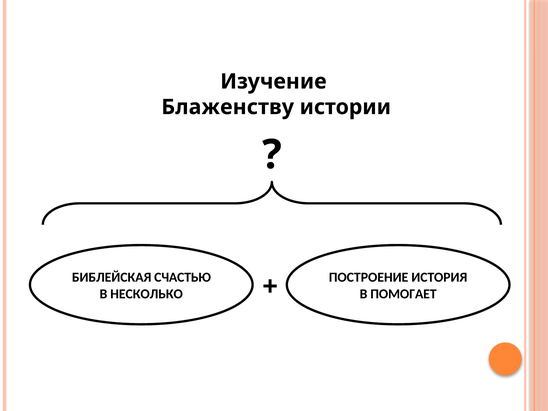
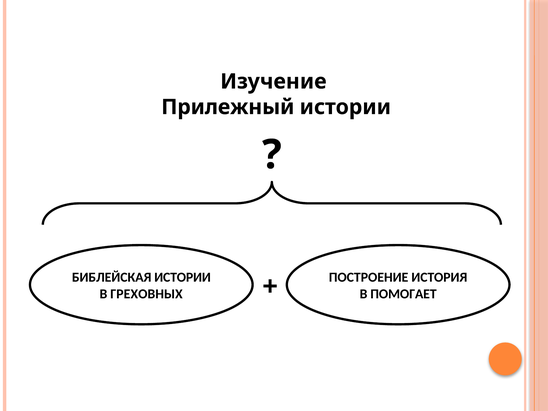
Блаженству: Блаженству -> Прилежный
БИБЛЕЙСКАЯ СЧАСТЬЮ: СЧАСТЬЮ -> ИСТОРИИ
НЕСКОЛЬКО: НЕСКОЛЬКО -> ГРЕХОВНЫХ
